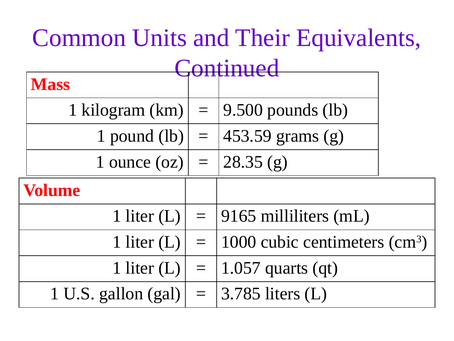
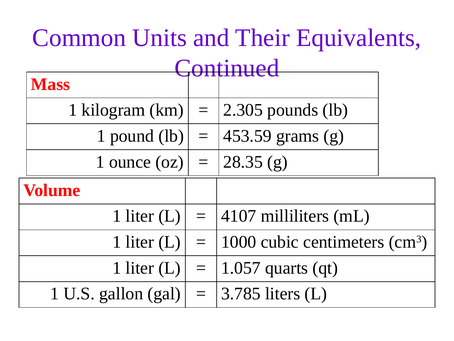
9.500: 9.500 -> 2.305
9165: 9165 -> 4107
